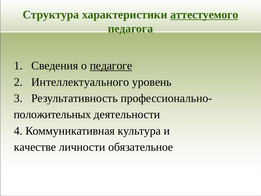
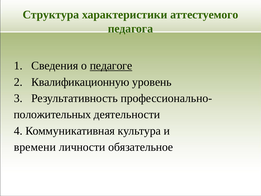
аттестуемого underline: present -> none
Интеллектуального: Интеллектуального -> Квалификационную
качестве: качестве -> времени
